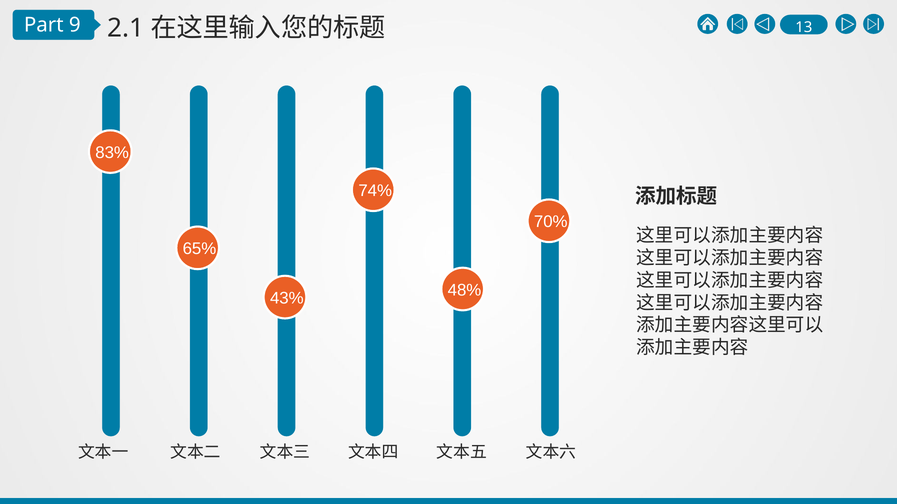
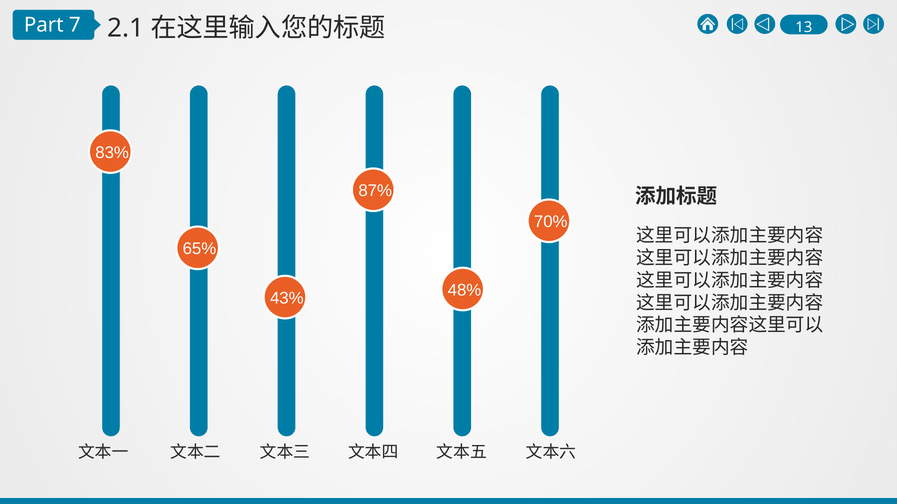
9: 9 -> 7
74%: 74% -> 87%
